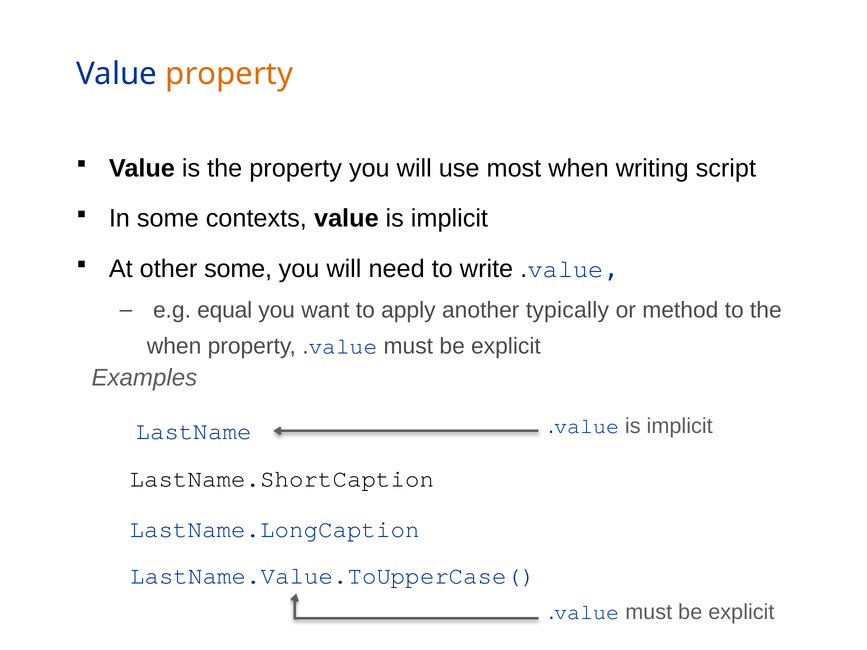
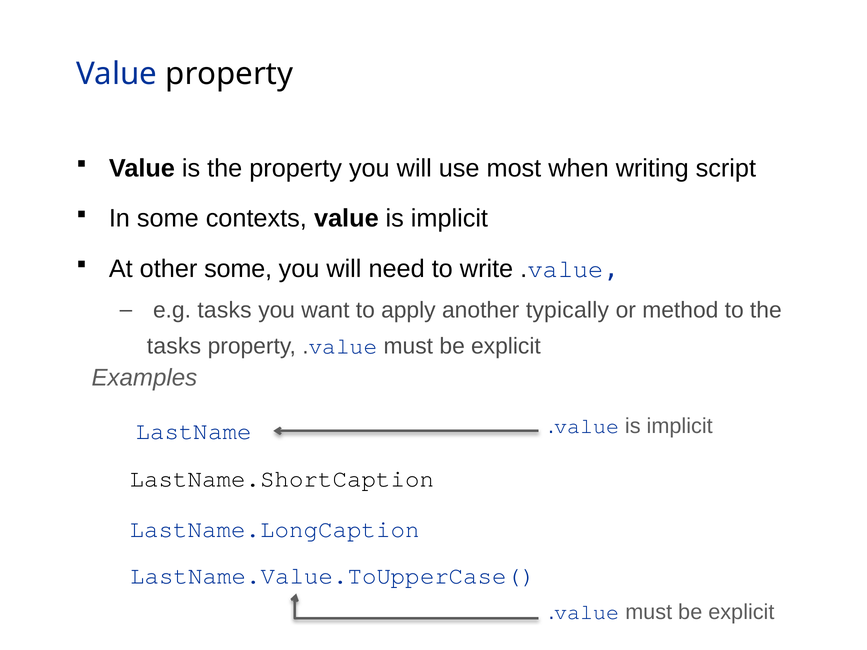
property at (229, 74) colour: orange -> black
e.g equal: equal -> tasks
when at (174, 346): when -> tasks
